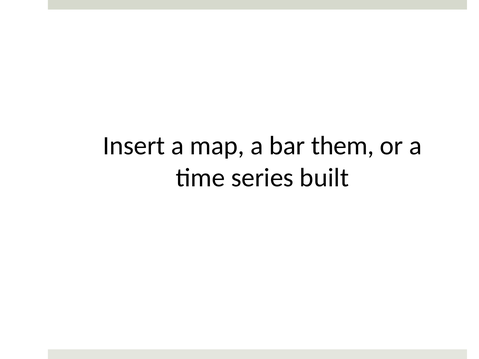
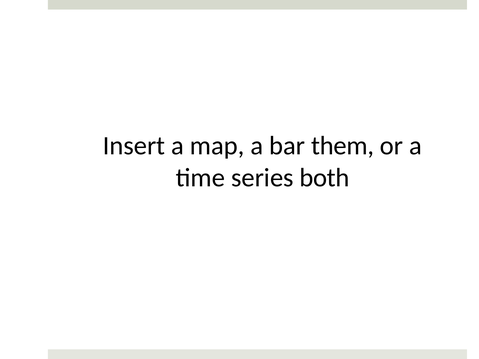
built: built -> both
